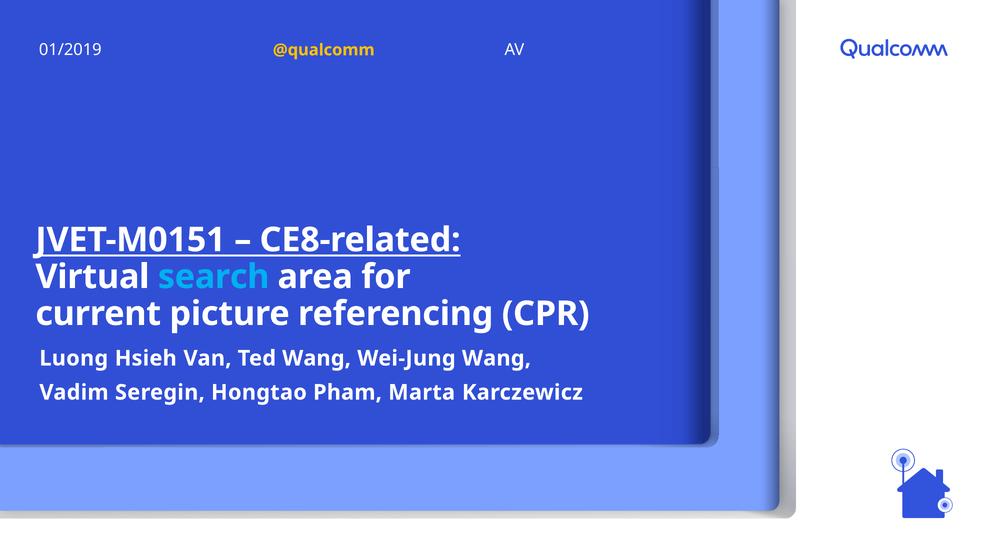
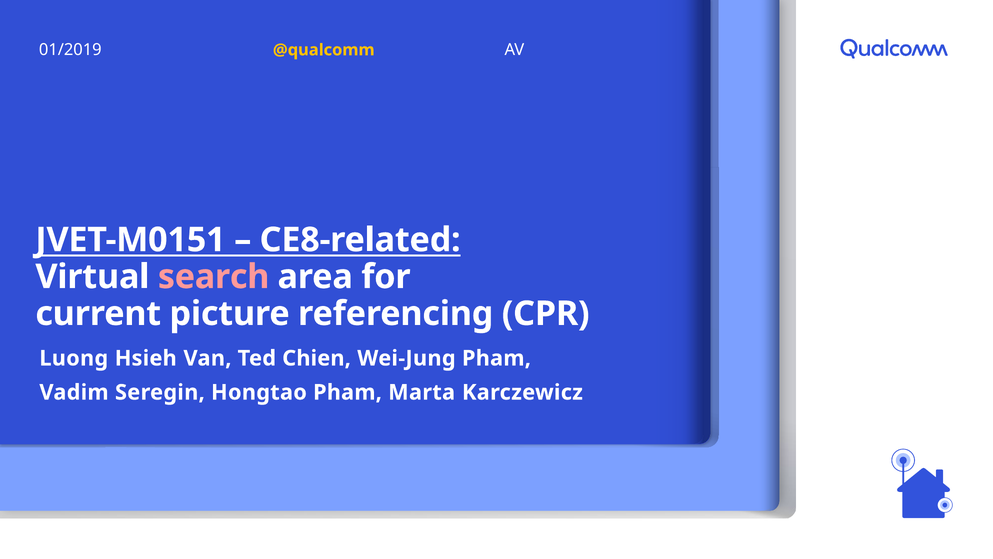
search colour: light blue -> pink
Ted Wang: Wang -> Chien
Wei-Jung Wang: Wang -> Pham
